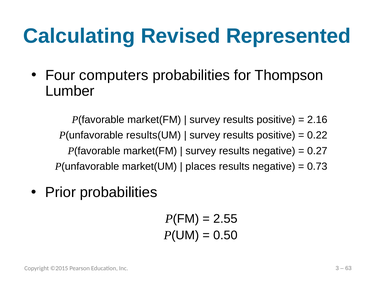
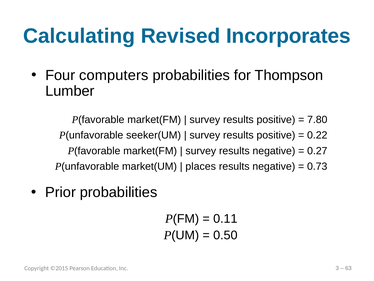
Represented: Represented -> Incorporates
2.16: 2.16 -> 7.80
results(UM: results(UM -> seeker(UM
2.55: 2.55 -> 0.11
